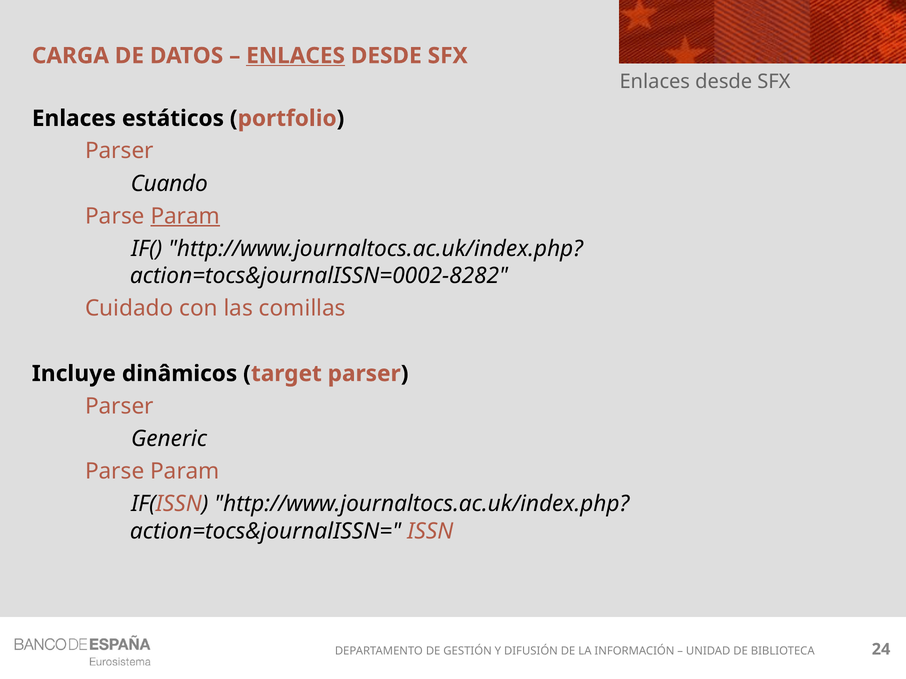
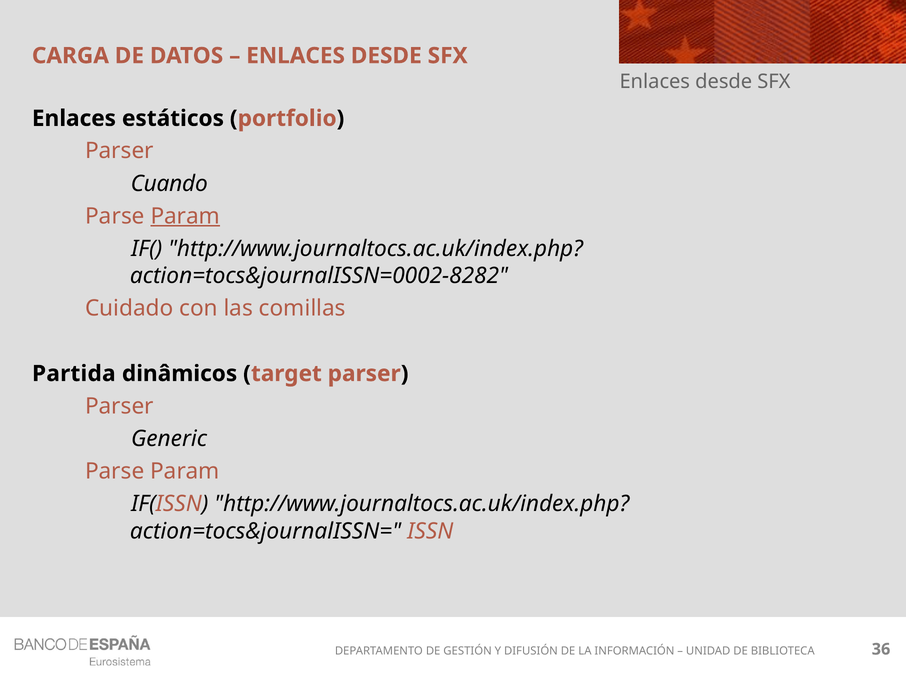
ENLACES at (296, 56) underline: present -> none
Incluye: Incluye -> Partida
24: 24 -> 36
